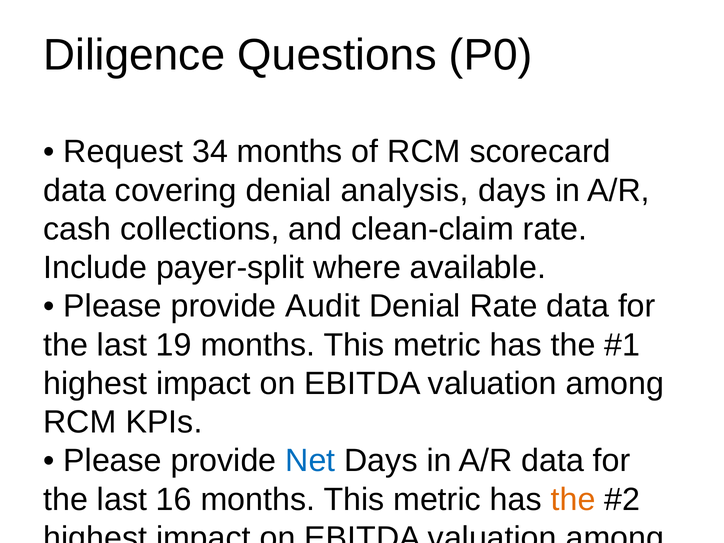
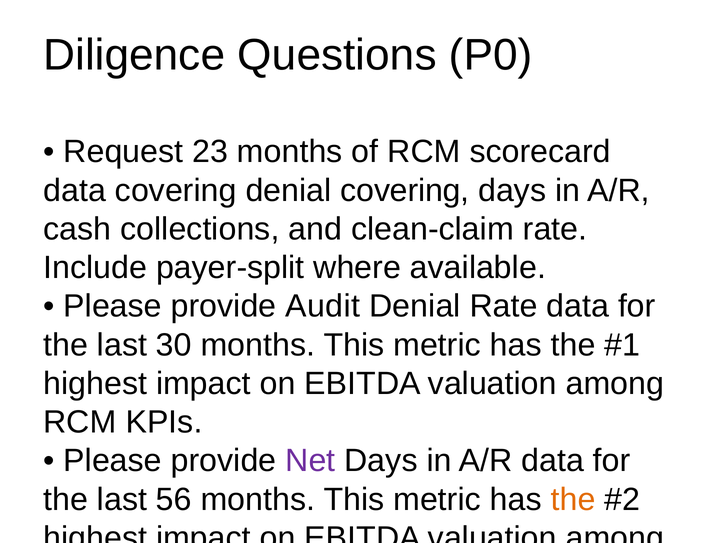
34: 34 -> 23
denial analysis: analysis -> covering
19: 19 -> 30
Net at (310, 461) colour: blue -> purple
16: 16 -> 56
